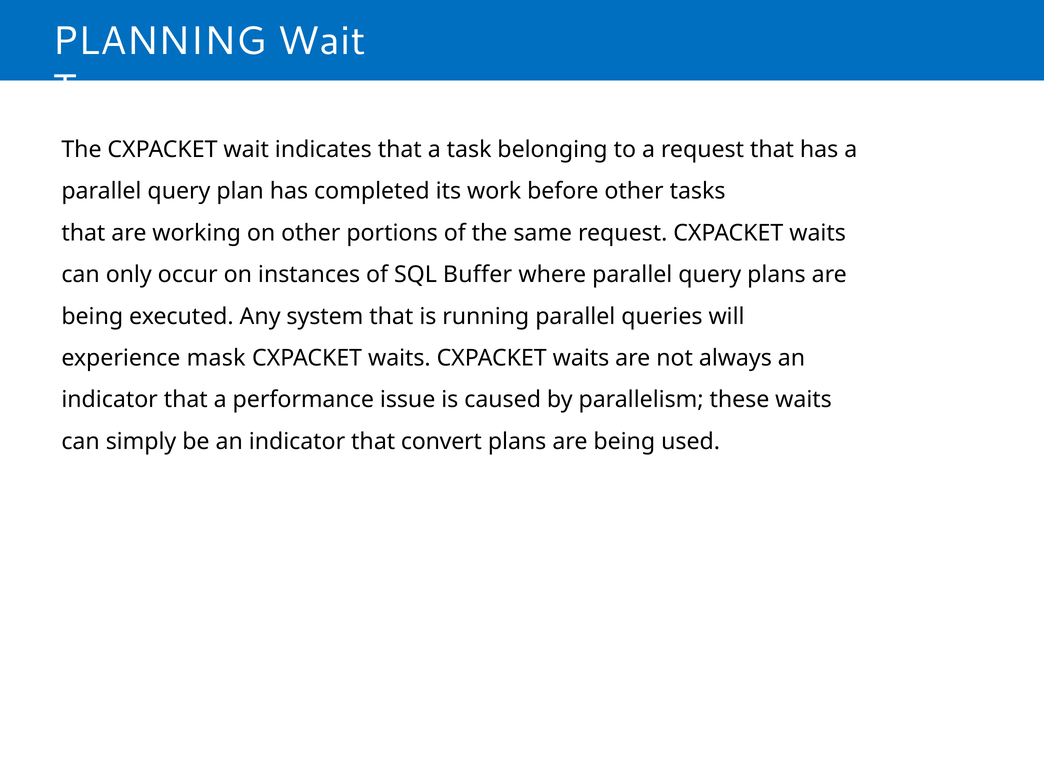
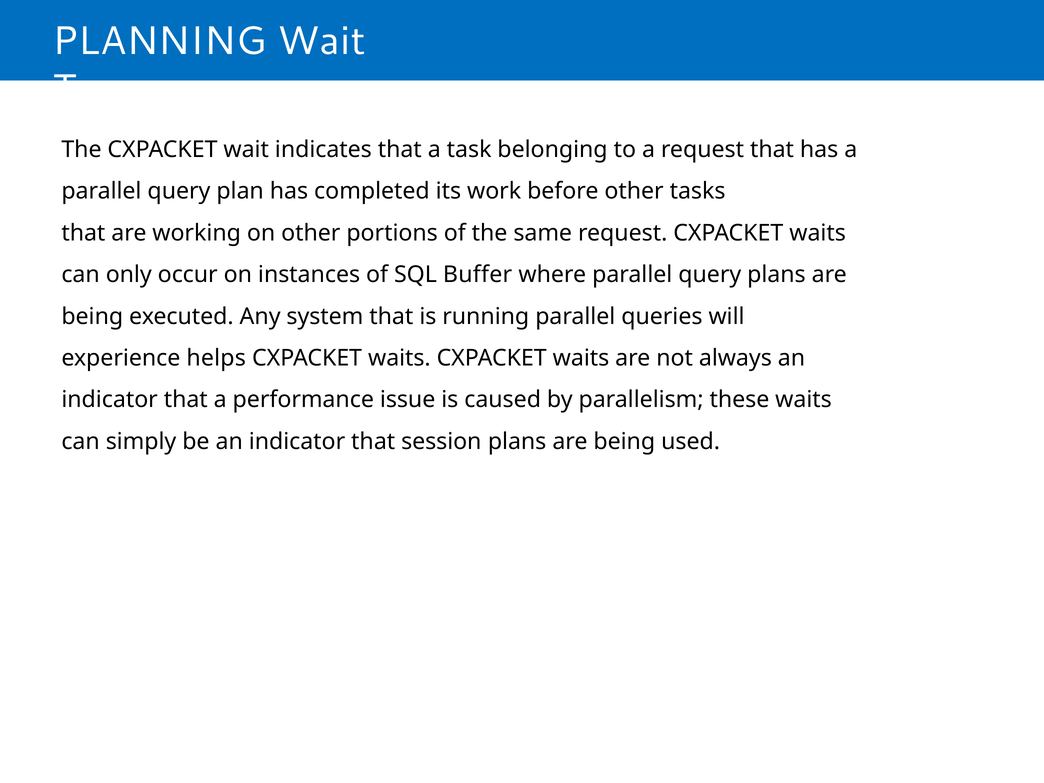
mask: mask -> helps
convert: convert -> session
